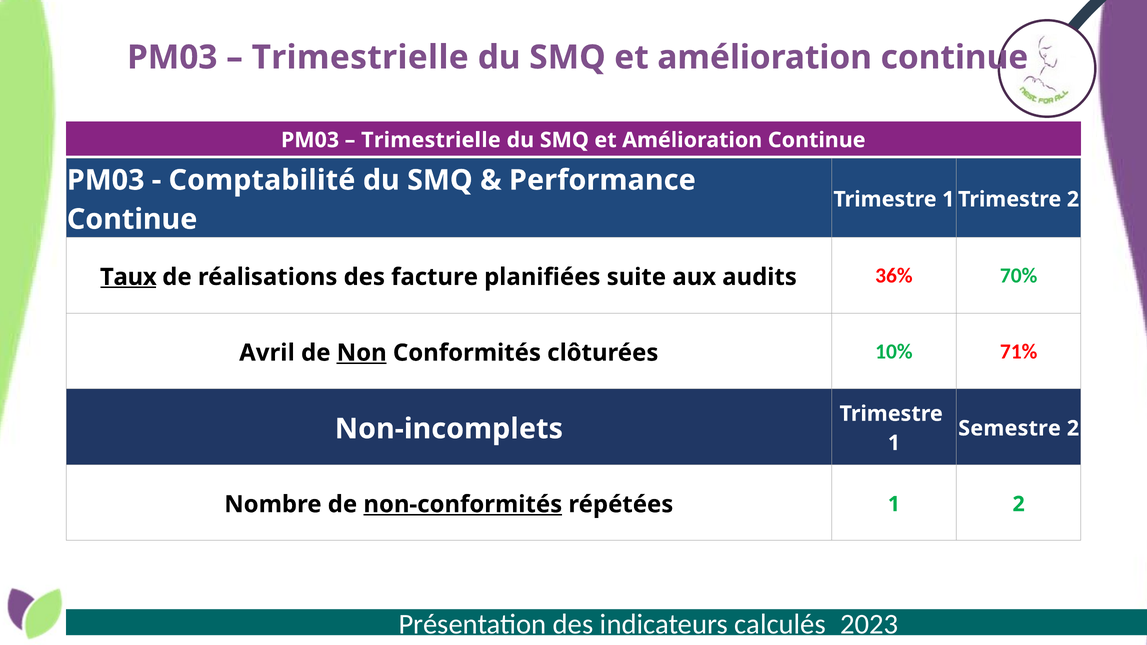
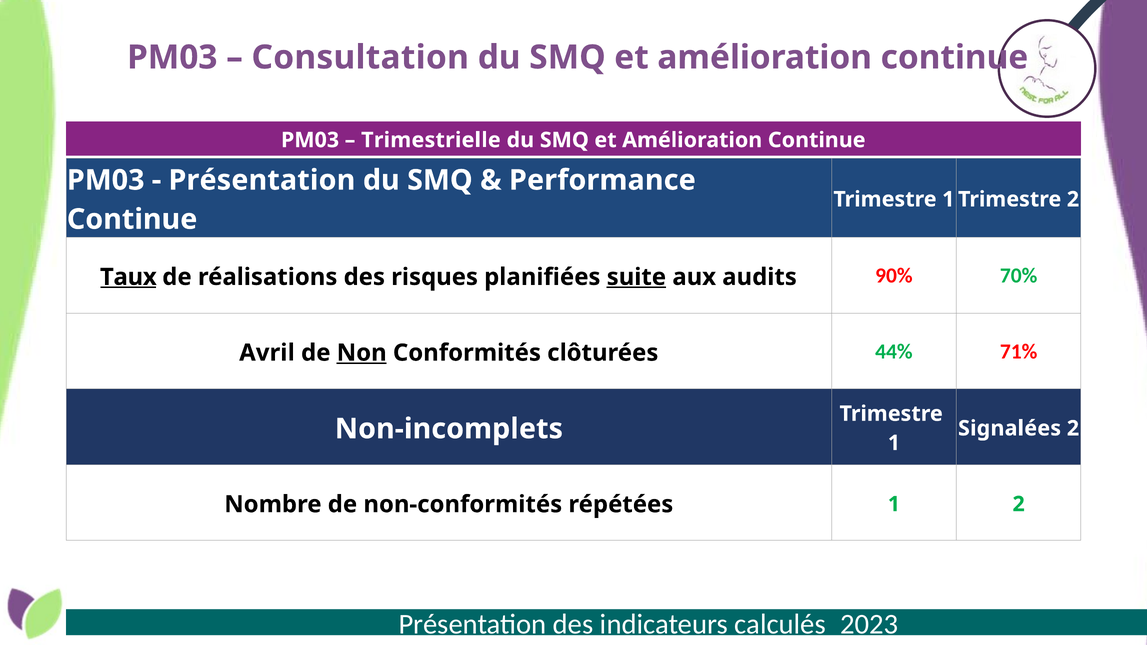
Trimestrielle at (360, 57): Trimestrielle -> Consultation
Comptabilité at (262, 180): Comptabilité -> Présentation
facture: facture -> risques
suite underline: none -> present
36%: 36% -> 90%
10%: 10% -> 44%
Semestre: Semestre -> Signalées
non-conformités underline: present -> none
